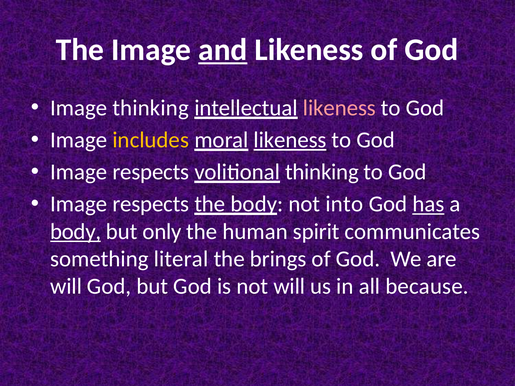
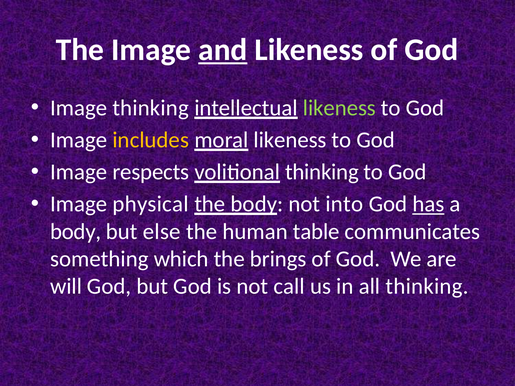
likeness at (339, 108) colour: pink -> light green
likeness at (290, 140) underline: present -> none
respects at (151, 204): respects -> physical
body at (76, 232) underline: present -> none
only: only -> else
spirit: spirit -> table
literal: literal -> which
not will: will -> call
all because: because -> thinking
